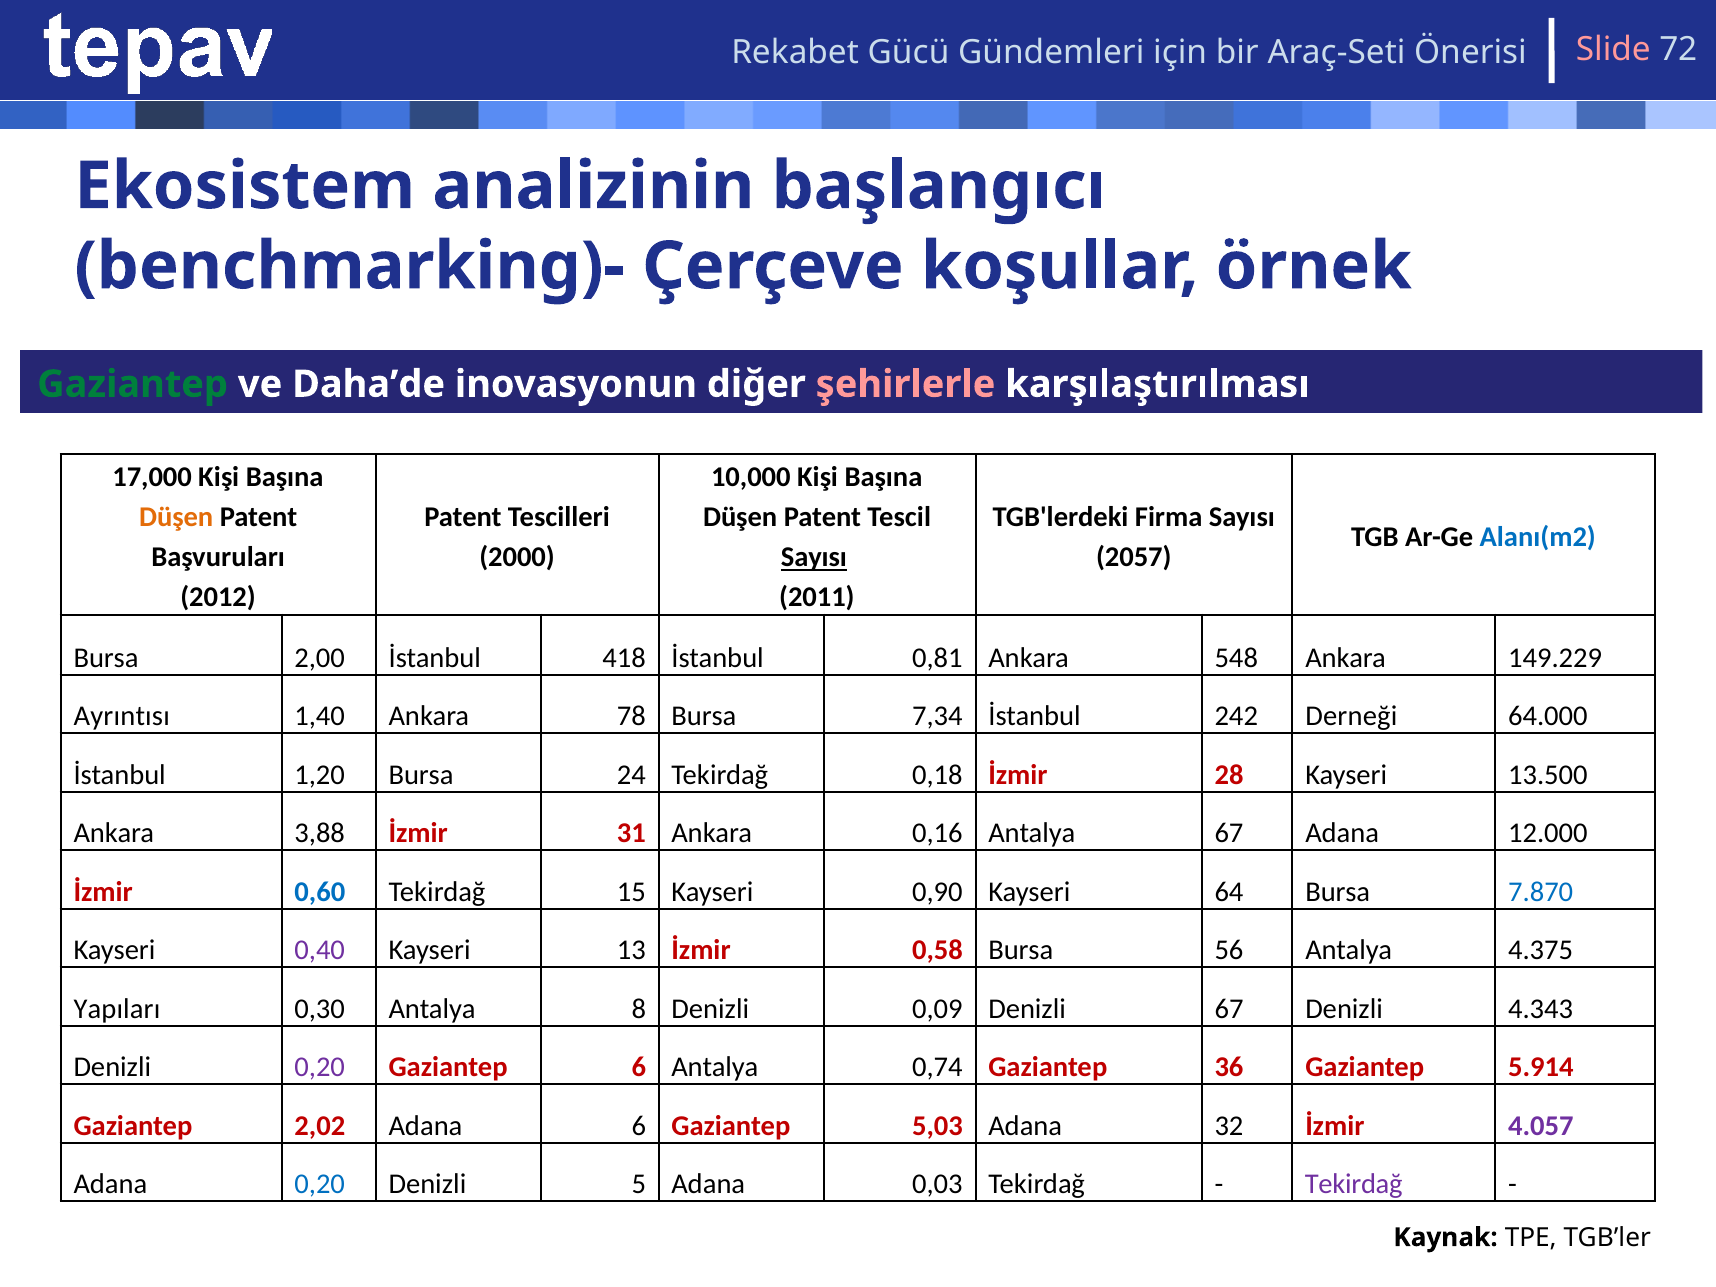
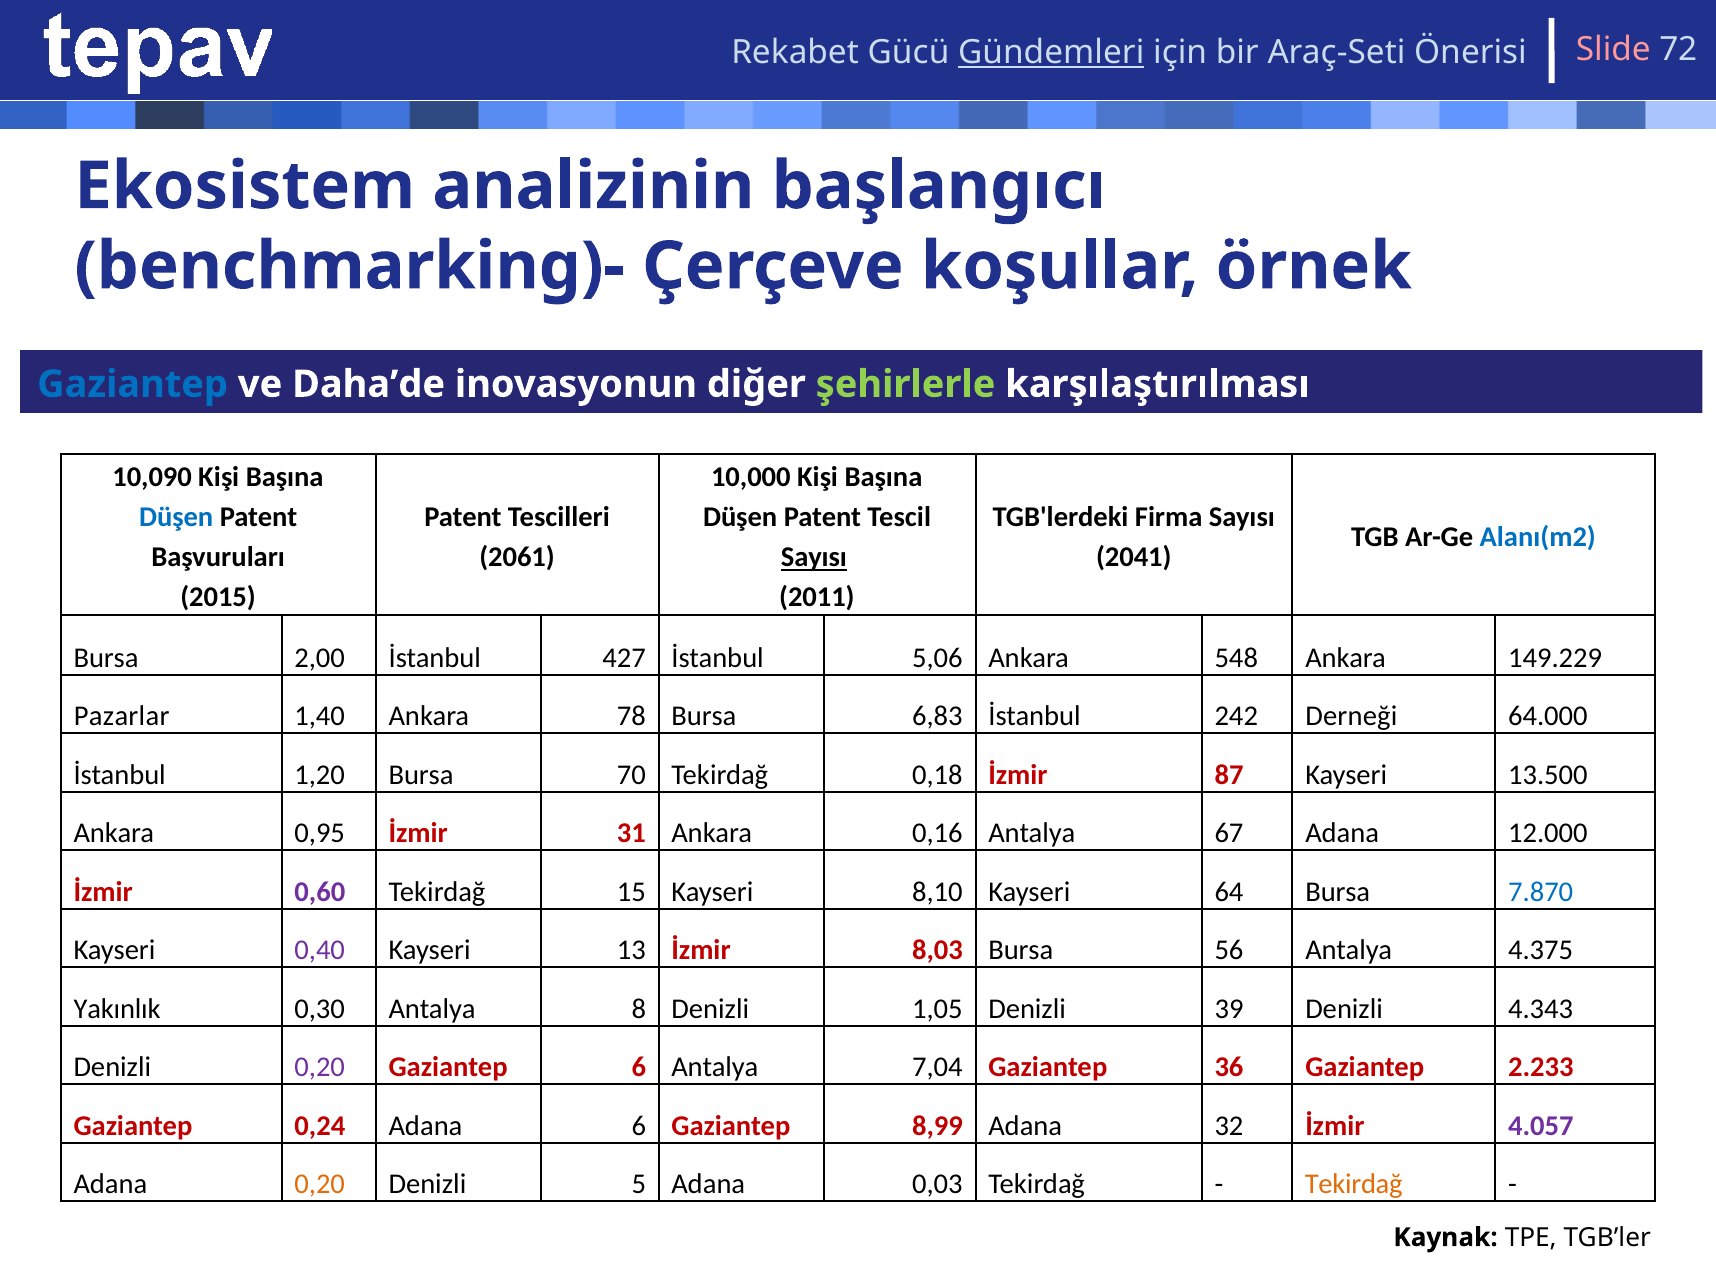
Gündemleri underline: none -> present
Gaziantep at (133, 384) colour: green -> blue
şehirlerle colour: pink -> light green
17,000: 17,000 -> 10,090
Düşen at (176, 517) colour: orange -> blue
2000: 2000 -> 2061
2057: 2057 -> 2041
2012: 2012 -> 2015
418: 418 -> 427
0,81: 0,81 -> 5,06
Ayrıntısı: Ayrıntısı -> Pazarlar
7,34: 7,34 -> 6,83
24: 24 -> 70
28: 28 -> 87
3,88: 3,88 -> 0,95
0,60 colour: blue -> purple
0,90: 0,90 -> 8,10
0,58: 0,58 -> 8,03
Yapıları: Yapıları -> Yakınlık
0,09: 0,09 -> 1,05
Denizli 67: 67 -> 39
0,74: 0,74 -> 7,04
5.914: 5.914 -> 2.233
2,02: 2,02 -> 0,24
5,03: 5,03 -> 8,99
0,20 at (320, 1184) colour: blue -> orange
Tekirdağ at (1354, 1184) colour: purple -> orange
